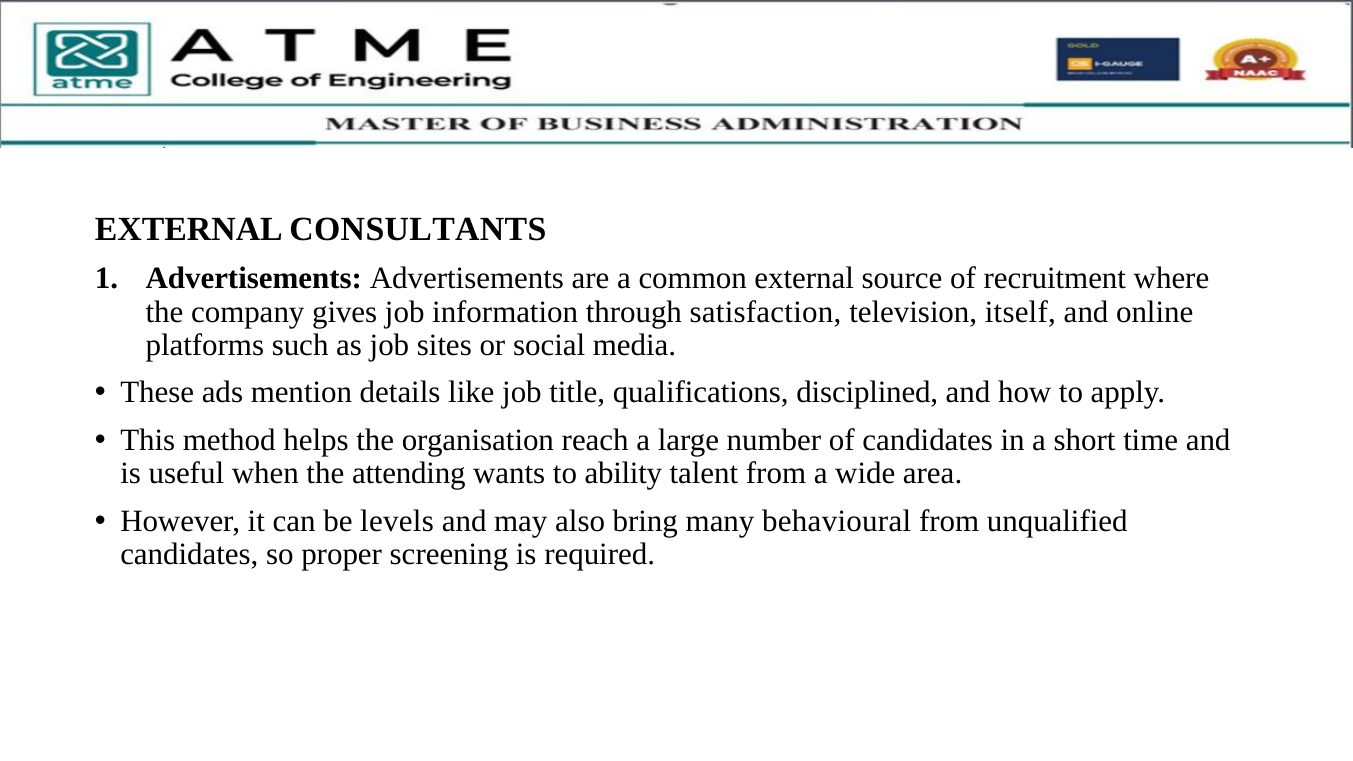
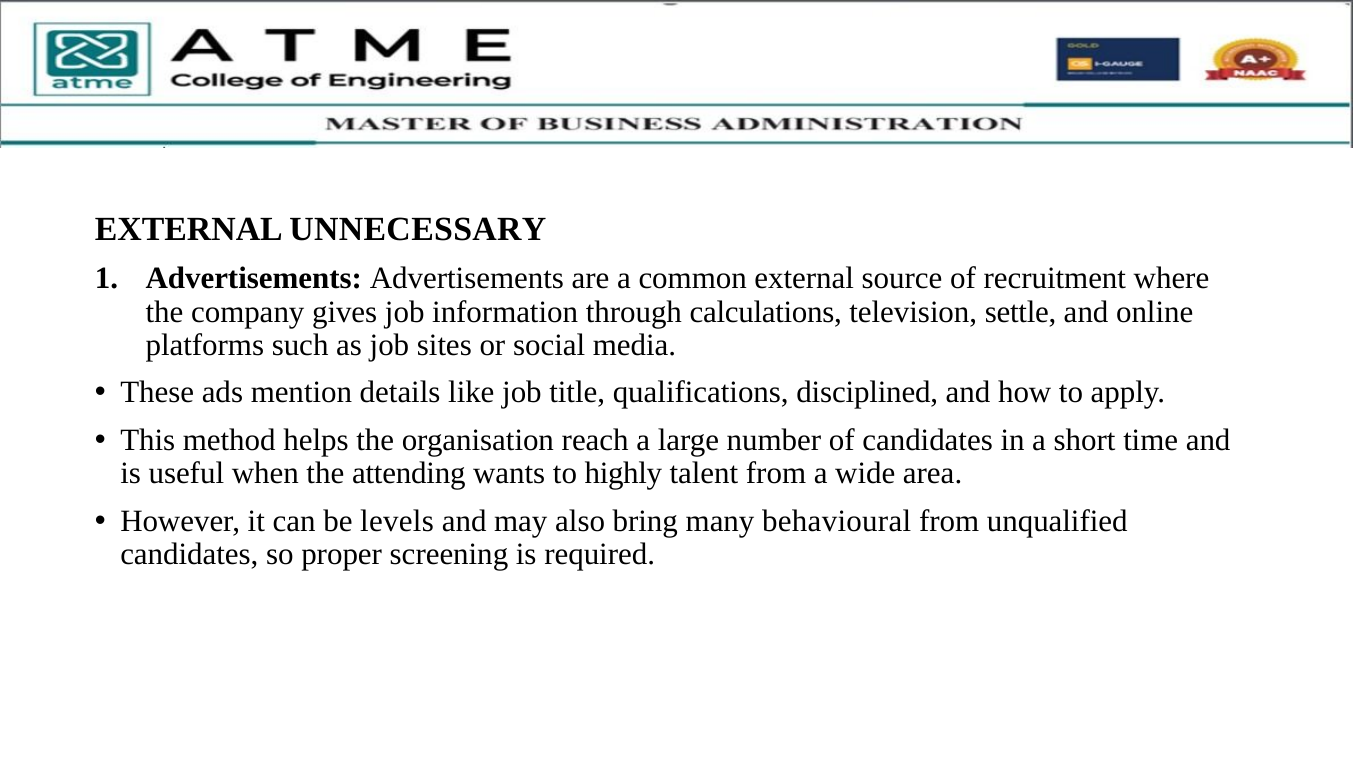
CONSULTANTS: CONSULTANTS -> UNNECESSARY
satisfaction: satisfaction -> calculations
itself: itself -> settle
ability: ability -> highly
